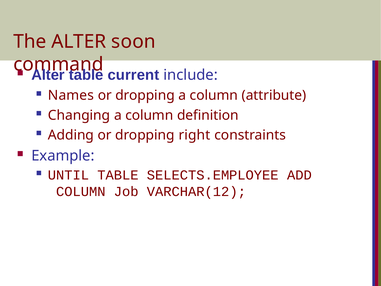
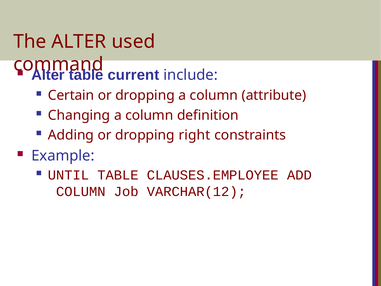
soon: soon -> used
Names: Names -> Certain
SELECTS.EMPLOYEE: SELECTS.EMPLOYEE -> CLAUSES.EMPLOYEE
